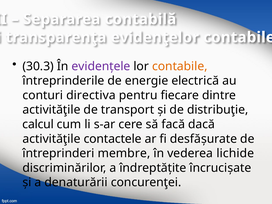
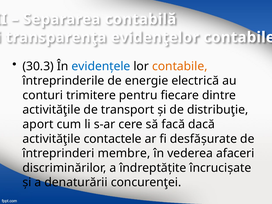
evidenţele colour: purple -> blue
directiva: directiva -> trimitere
calcul: calcul -> aport
lichide: lichide -> afaceri
